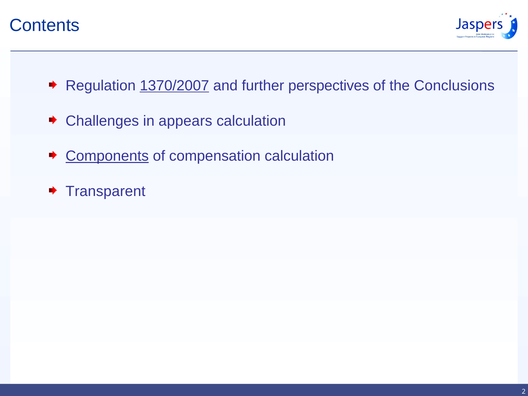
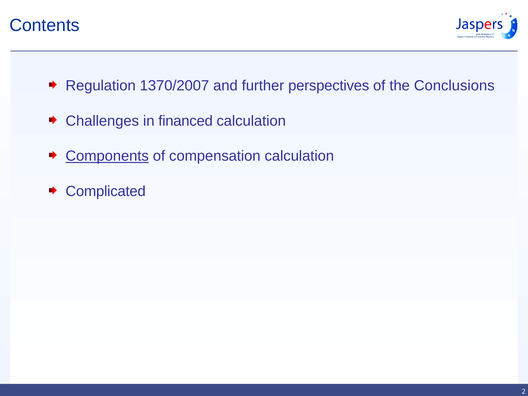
1370/2007 underline: present -> none
appears: appears -> financed
Transparent: Transparent -> Complicated
